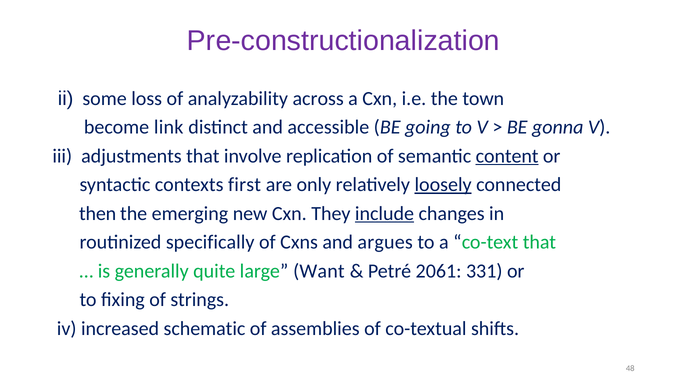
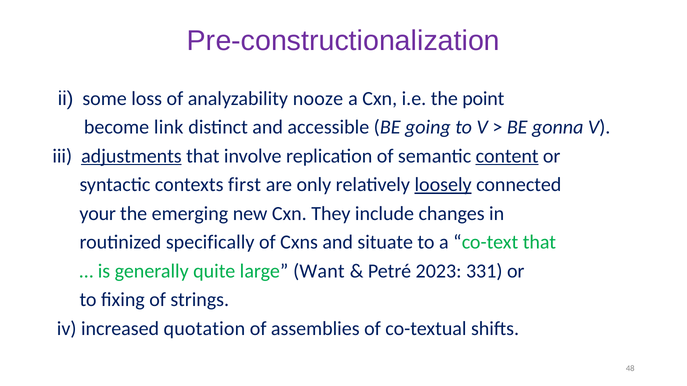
across: across -> nooze
town: town -> point
adjustments underline: none -> present
then: then -> your
include underline: present -> none
argues: argues -> situate
2061: 2061 -> 2023
schematic: schematic -> quotation
